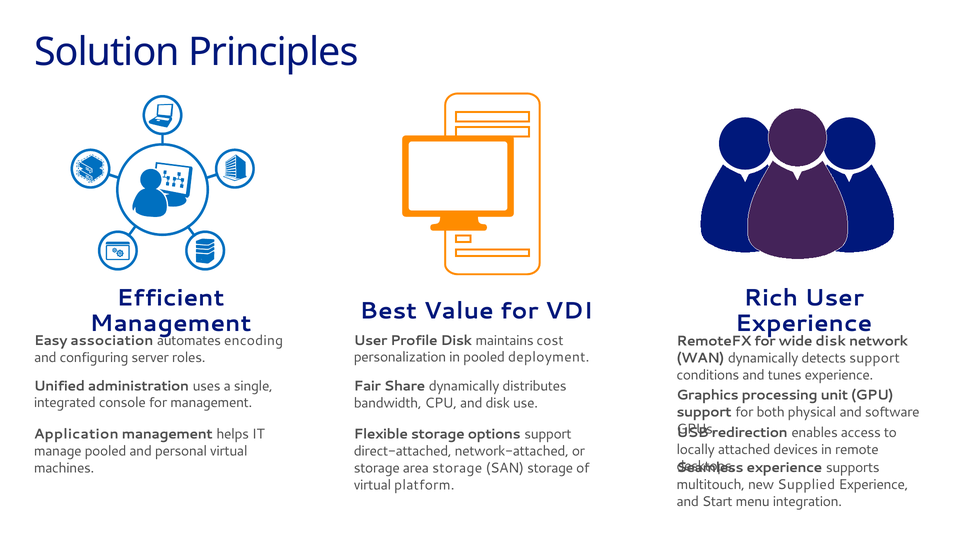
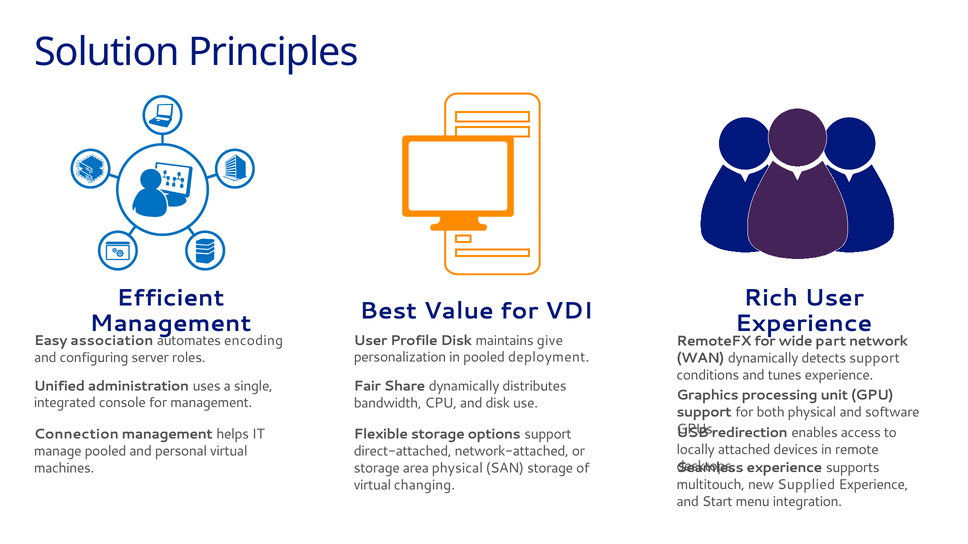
cost: cost -> give
wide disk: disk -> part
Application: Application -> Connection
area storage: storage -> physical
platform: platform -> changing
